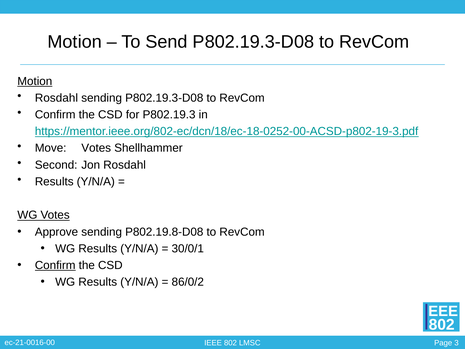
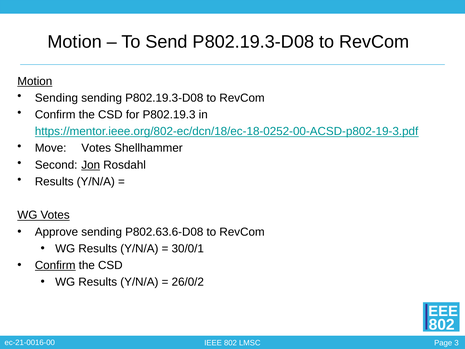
Rosdahl at (56, 98): Rosdahl -> Sending
Jon underline: none -> present
P802.19.8-D08: P802.19.8-D08 -> P802.63.6-D08
86/0/2: 86/0/2 -> 26/0/2
